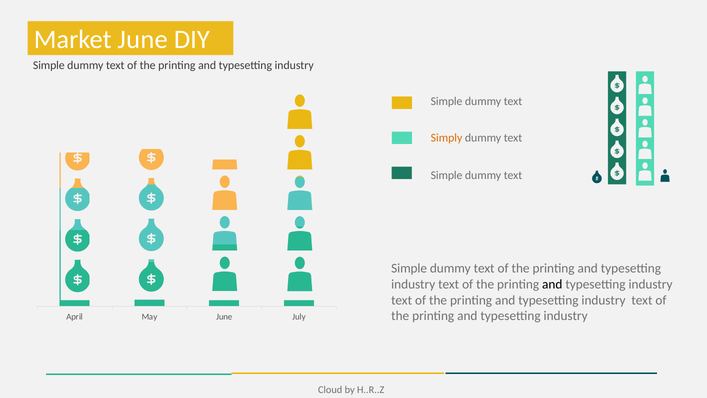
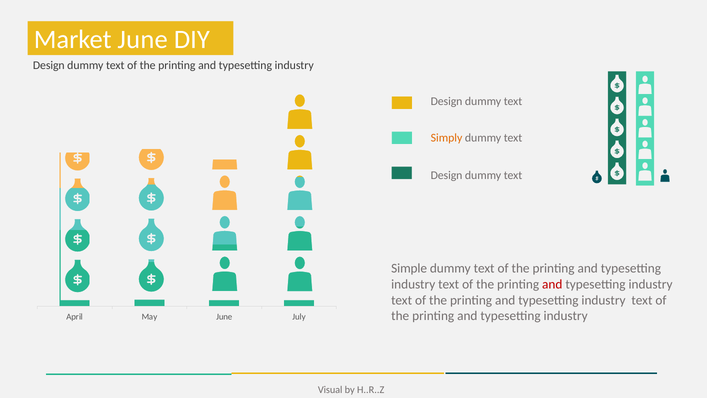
Simple at (49, 65): Simple -> Design
Simple at (447, 101): Simple -> Design
Simple at (447, 175): Simple -> Design
and at (552, 284) colour: black -> red
Cloud: Cloud -> Visual
